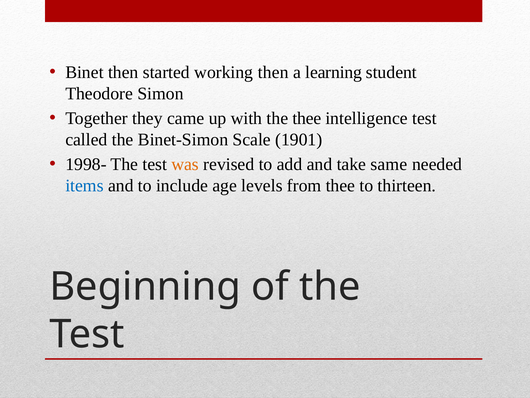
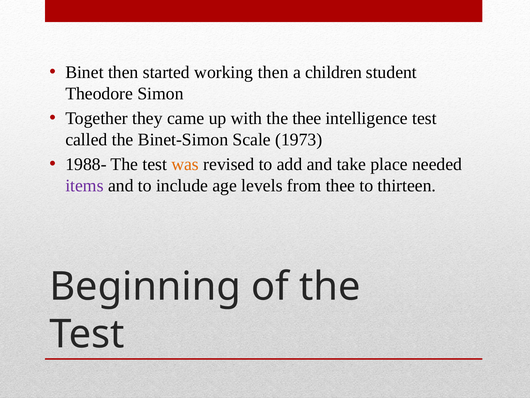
learning: learning -> children
1901: 1901 -> 1973
1998-: 1998- -> 1988-
same: same -> place
items colour: blue -> purple
